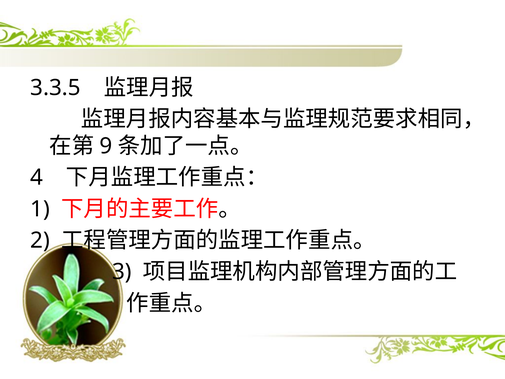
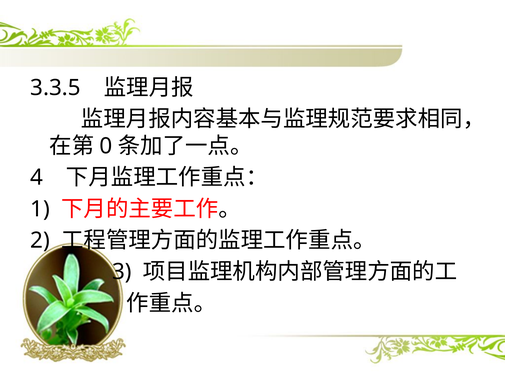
9: 9 -> 0
